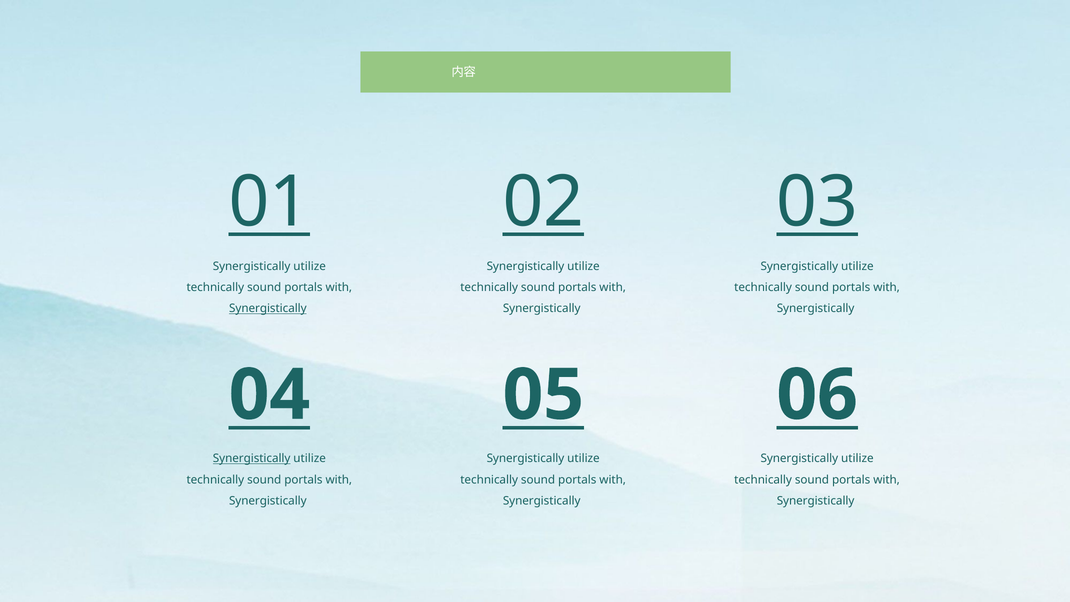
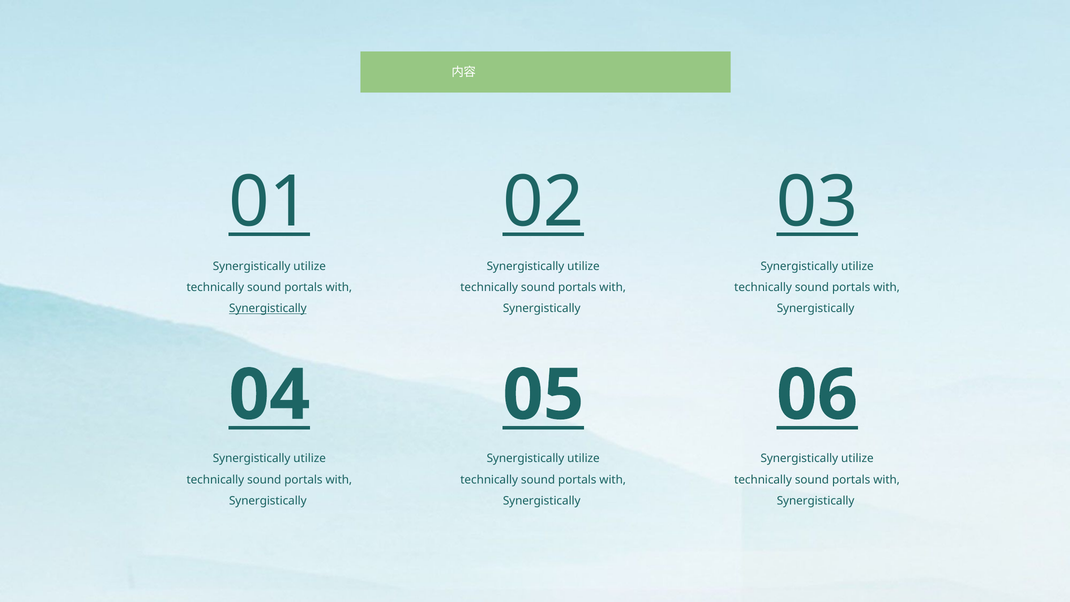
Synergistically at (252, 459) underline: present -> none
